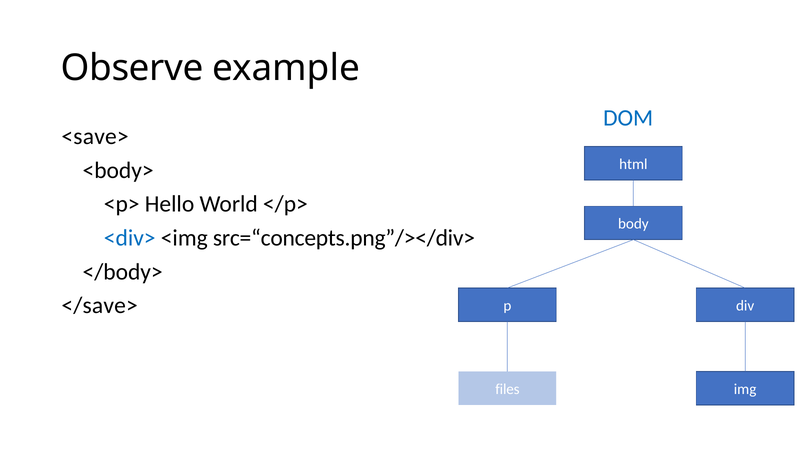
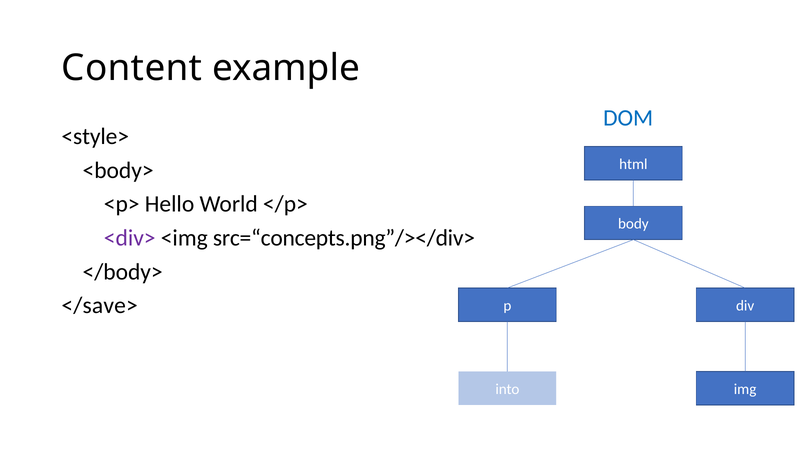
Observe: Observe -> Content
<save>: <save> -> <style>
<div> colour: blue -> purple
files: files -> into
